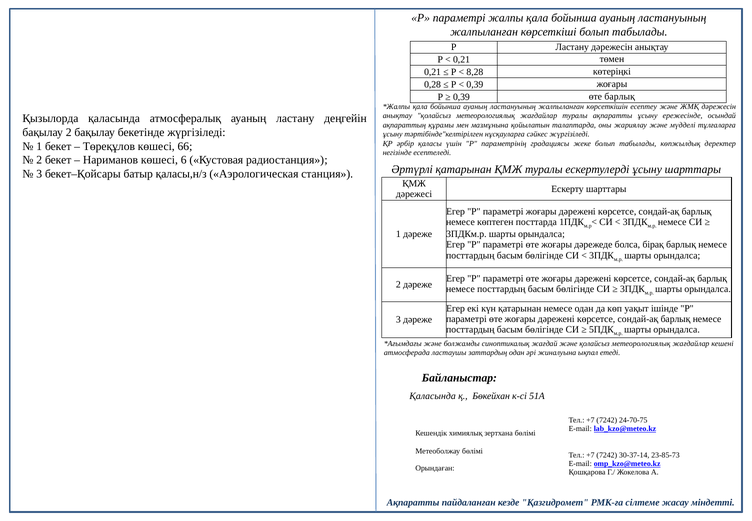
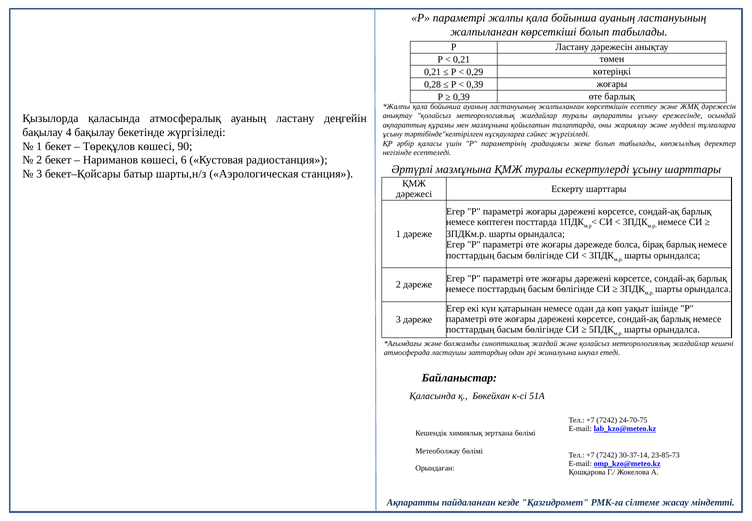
8,28: 8,28 -> 0,29
бақылау 2: 2 -> 4
66: 66 -> 90
Әртүрлі қатарынан: қатарынан -> мазмұнына
қаласы,н/з: қаласы,н/з -> шарты,н/з
